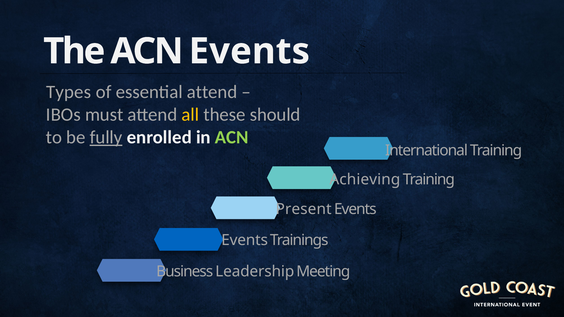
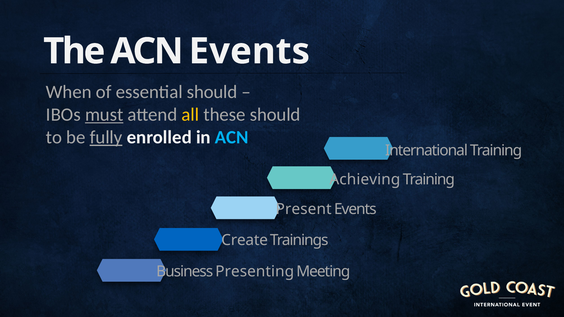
Types: Types -> When
essential attend: attend -> should
must underline: none -> present
ACN at (232, 137) colour: light green -> light blue
Events at (245, 240): Events -> Create
Leadership: Leadership -> Presenting
